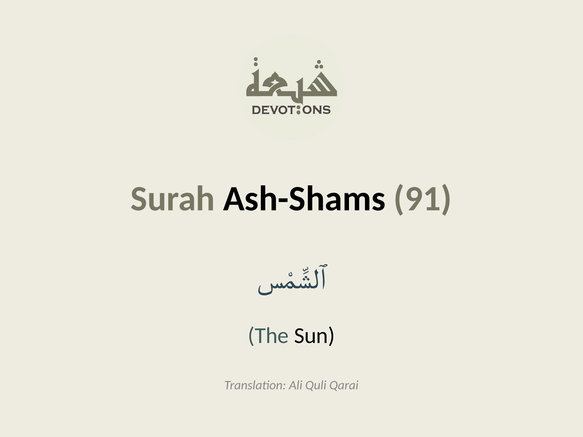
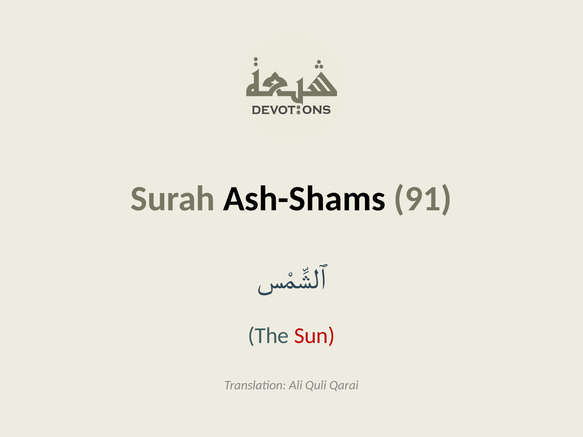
Sun colour: black -> red
